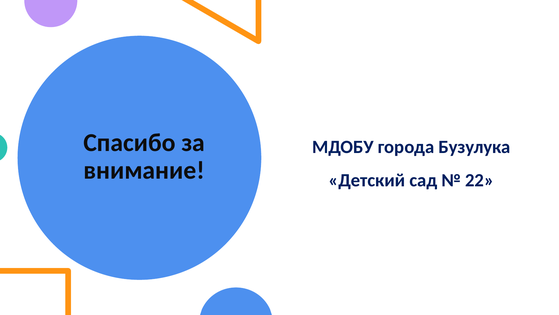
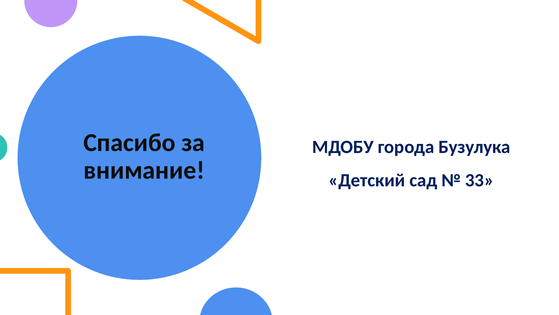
22: 22 -> 33
